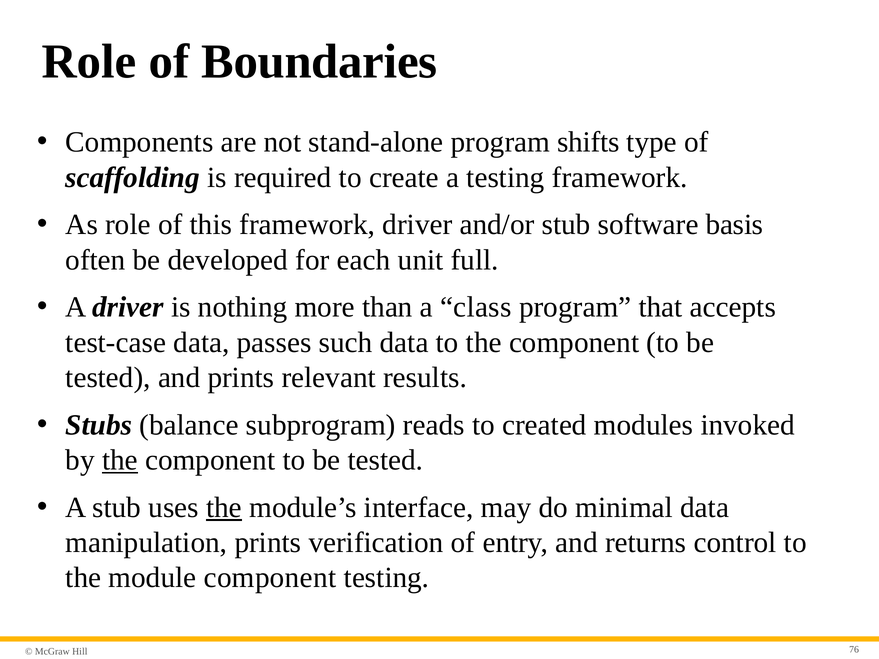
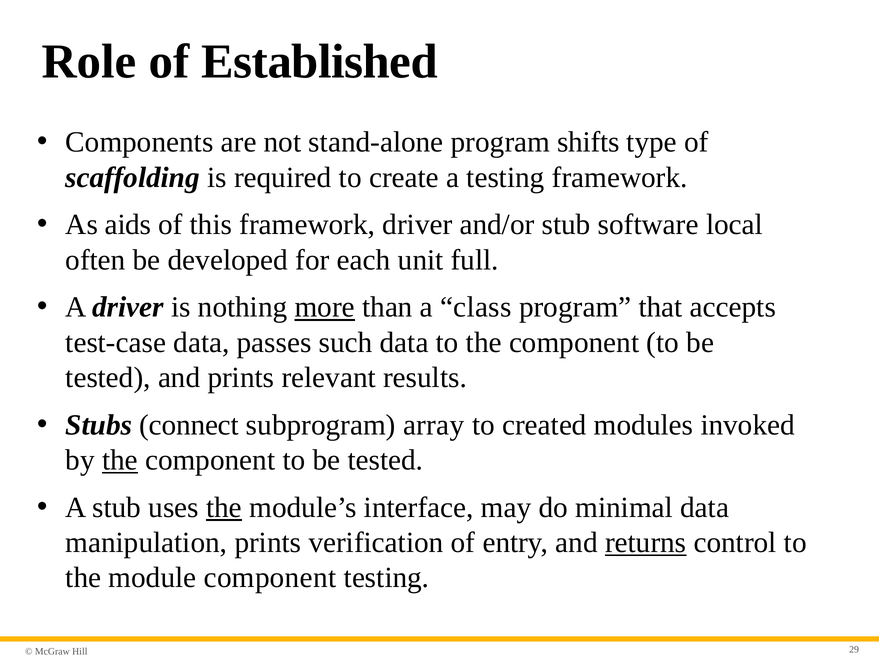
Boundaries: Boundaries -> Established
As role: role -> aids
basis: basis -> local
more underline: none -> present
balance: balance -> connect
reads: reads -> array
returns underline: none -> present
76: 76 -> 29
